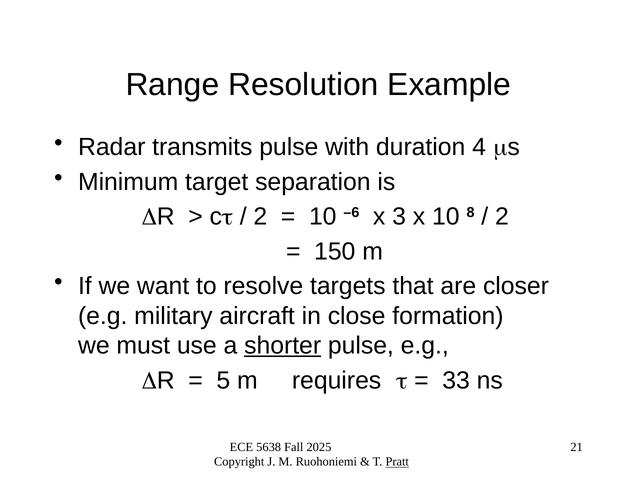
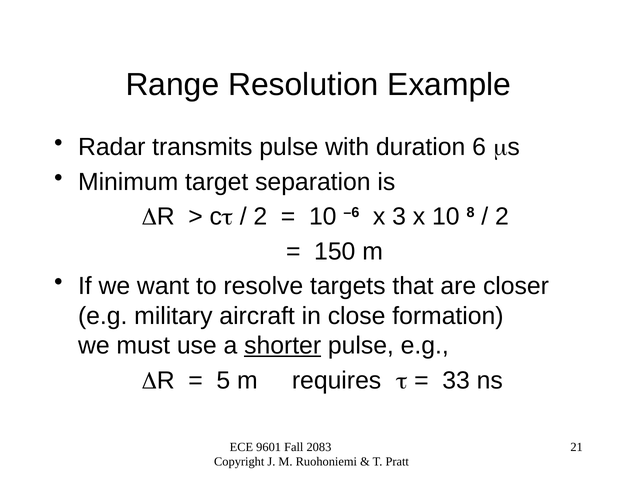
4: 4 -> 6
5638: 5638 -> 9601
2025: 2025 -> 2083
Pratt underline: present -> none
